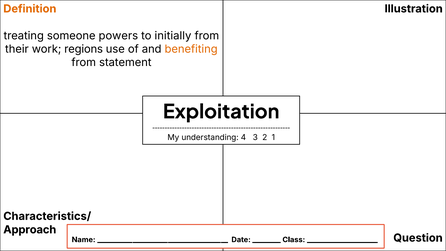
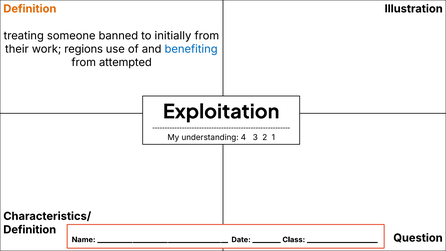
powers: powers -> banned
benefiting colour: orange -> blue
statement: statement -> attempted
Approach at (30, 230): Approach -> Definition
